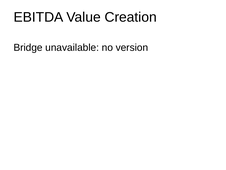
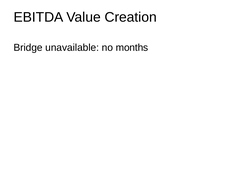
version: version -> months
